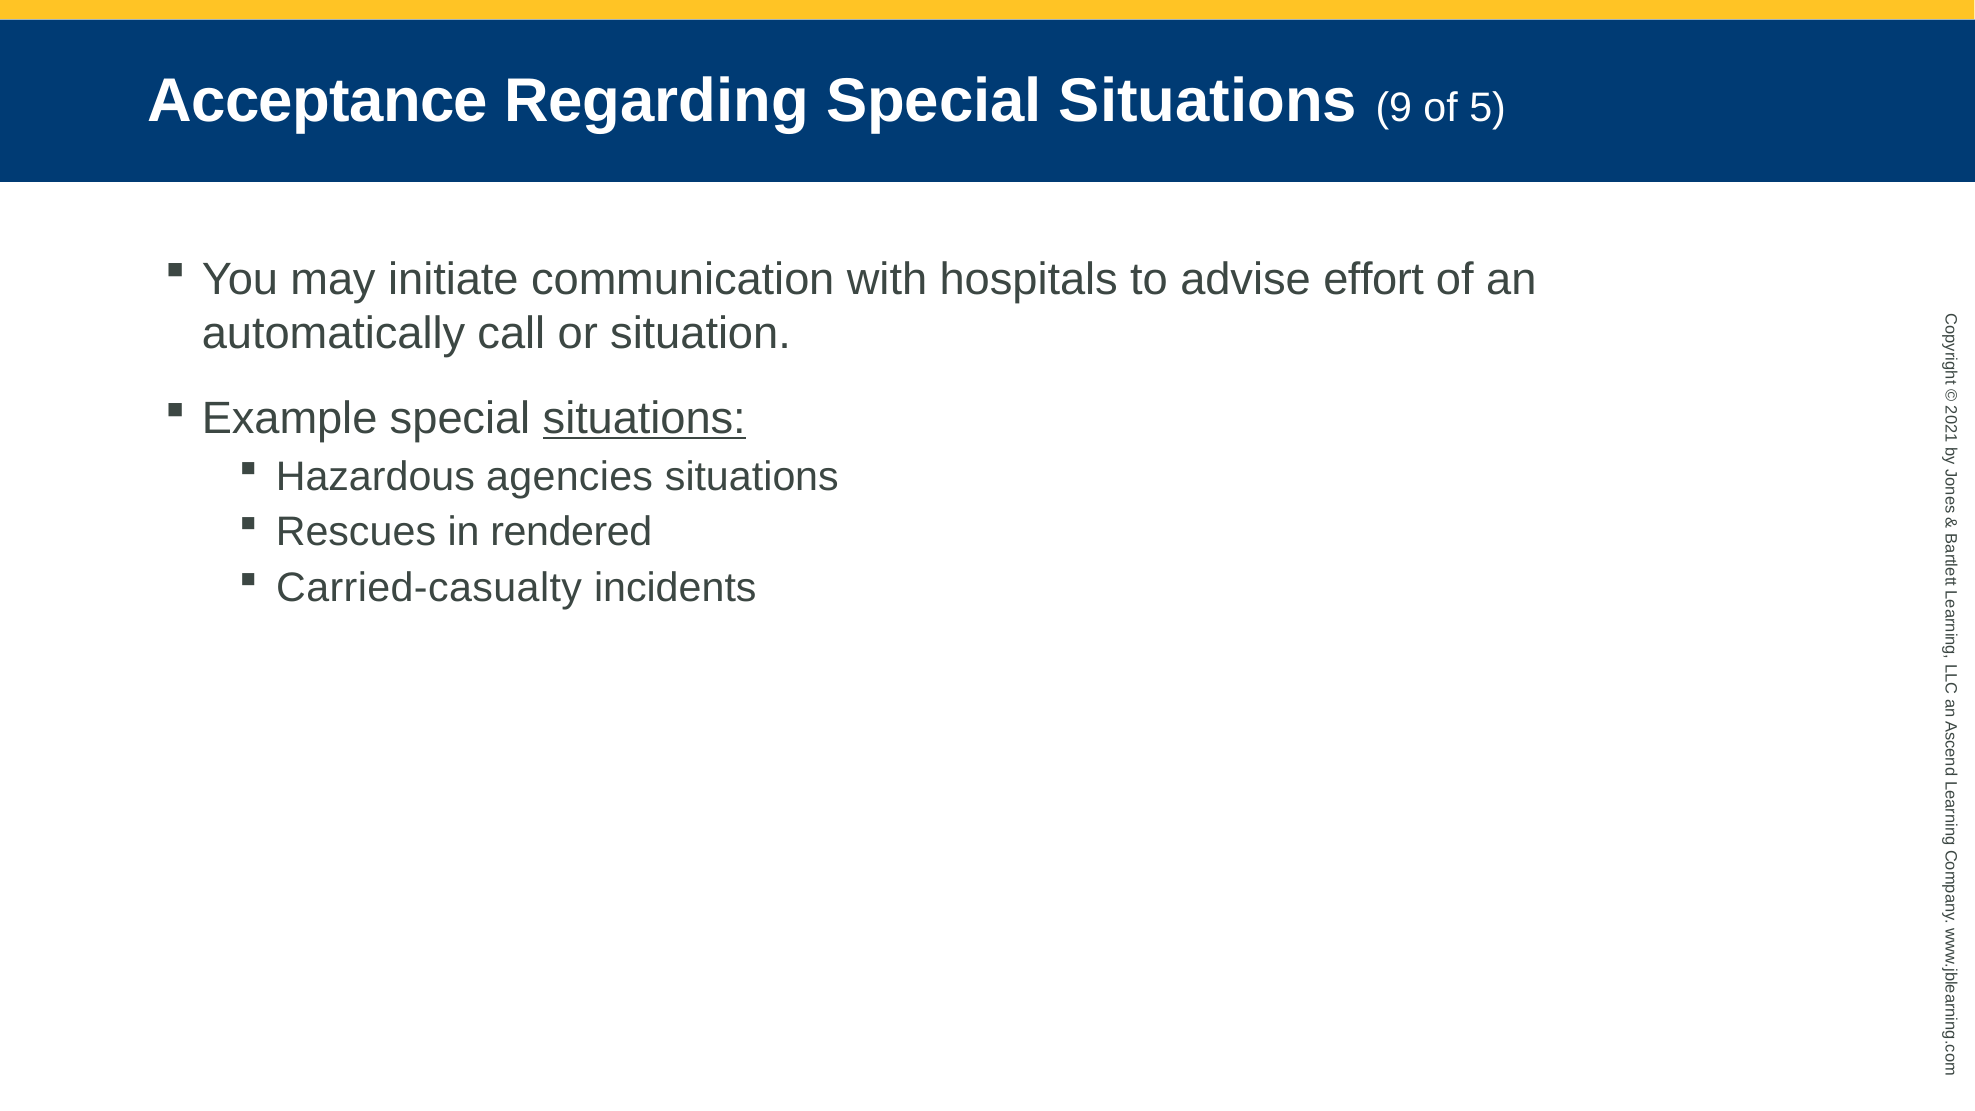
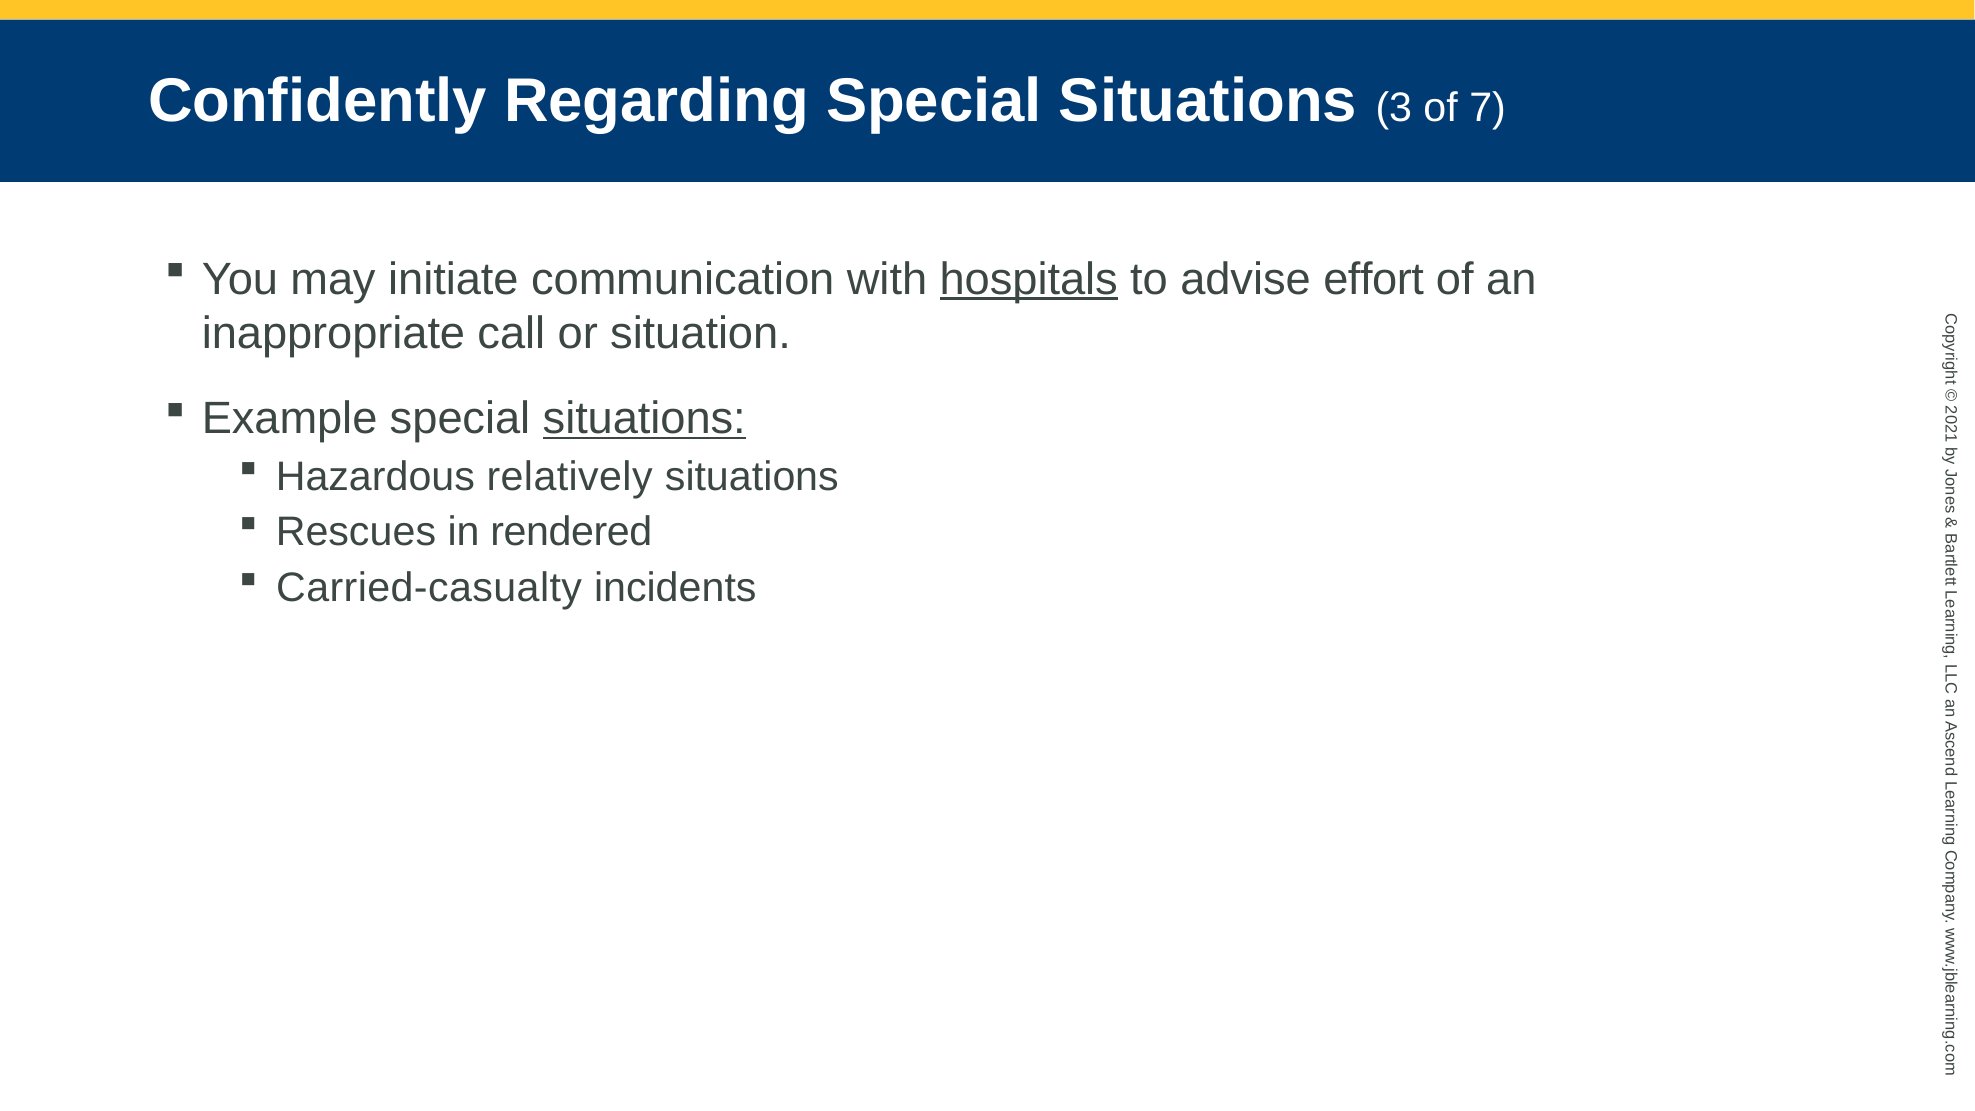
Acceptance: Acceptance -> Confidently
9: 9 -> 3
5: 5 -> 7
hospitals underline: none -> present
automatically: automatically -> inappropriate
agencies: agencies -> relatively
